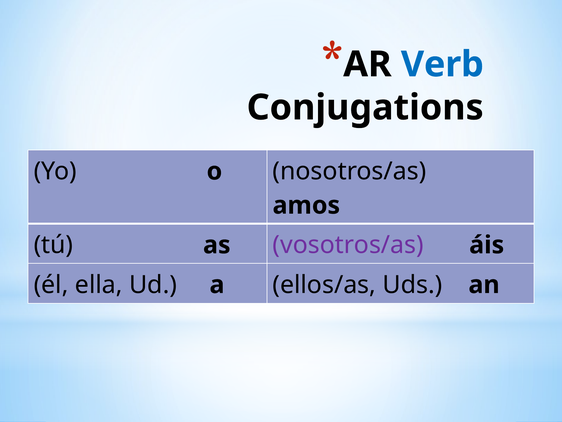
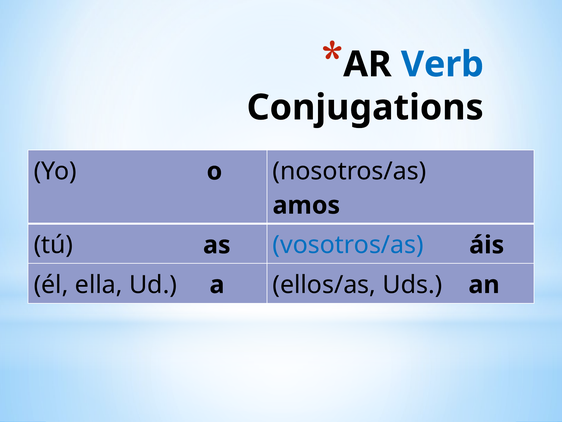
vosotros/as colour: purple -> blue
